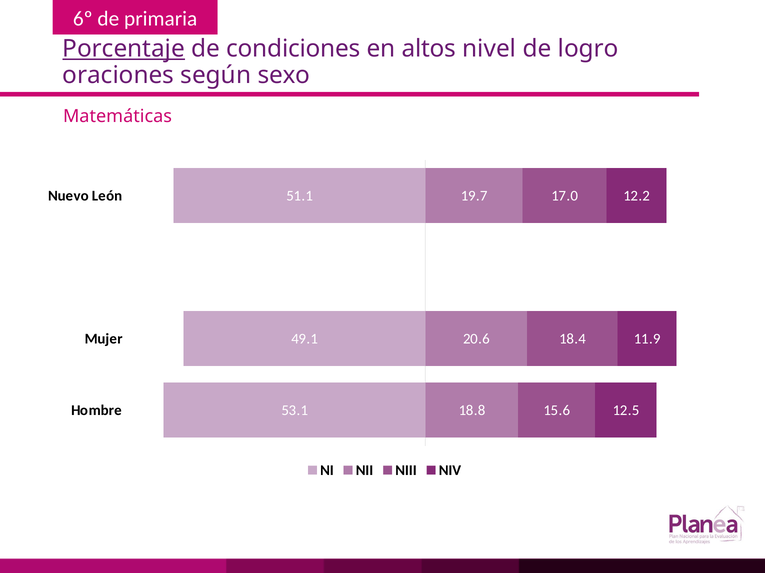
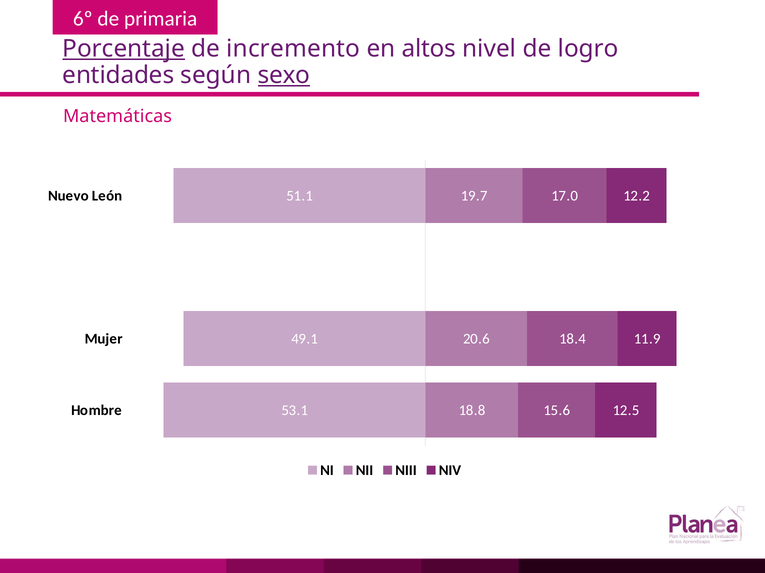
condiciones: condiciones -> incremento
oraciones: oraciones -> entidades
sexo underline: none -> present
